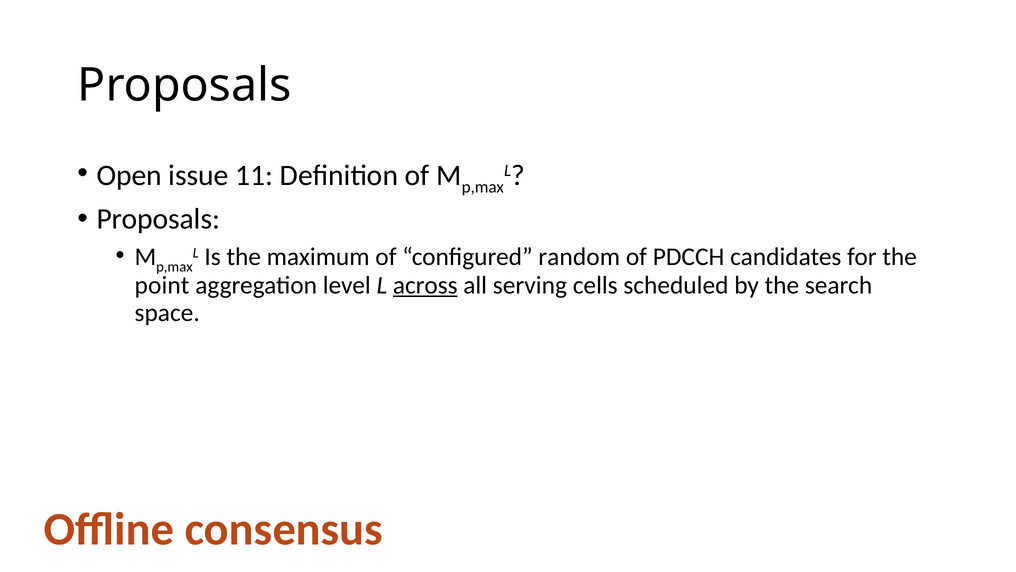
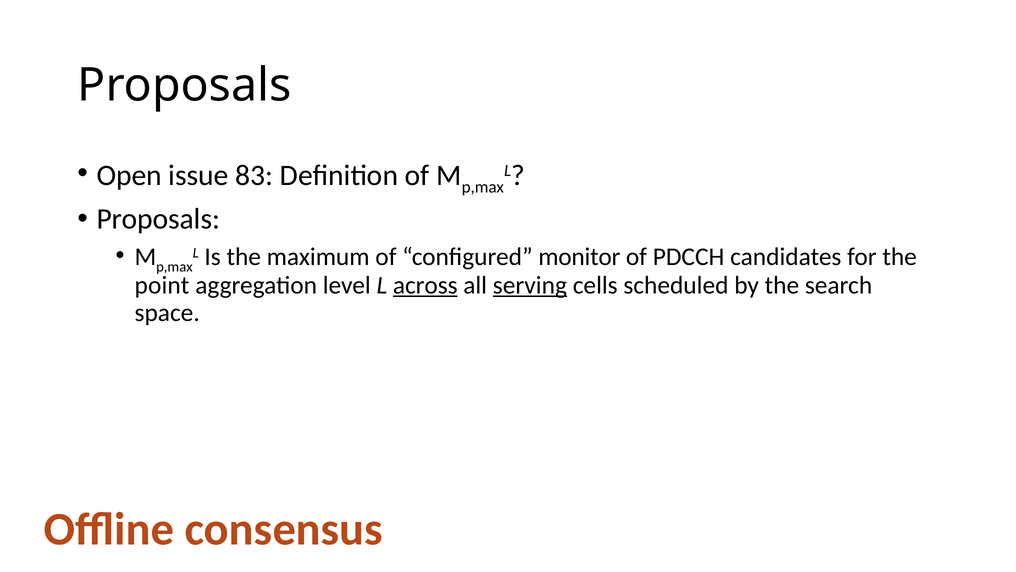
11: 11 -> 83
random: random -> monitor
serving underline: none -> present
